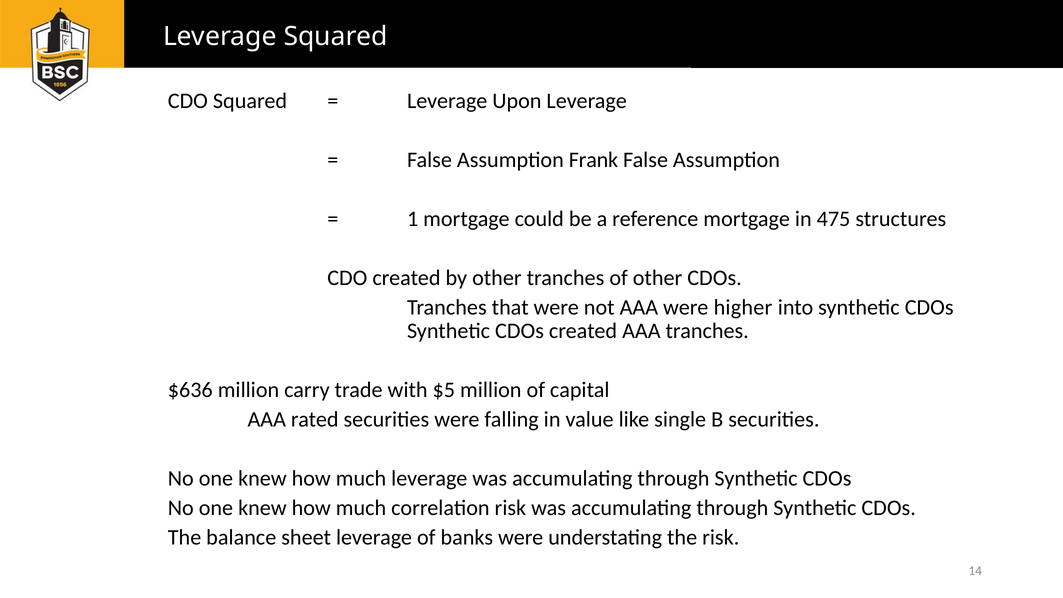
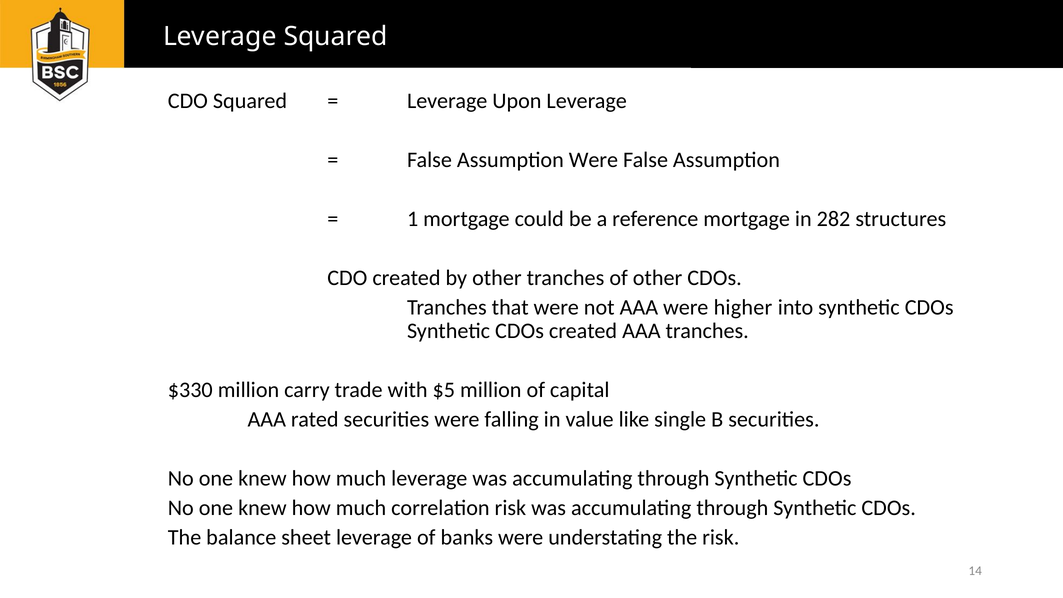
Assumption Frank: Frank -> Were
475: 475 -> 282
$636: $636 -> $330
